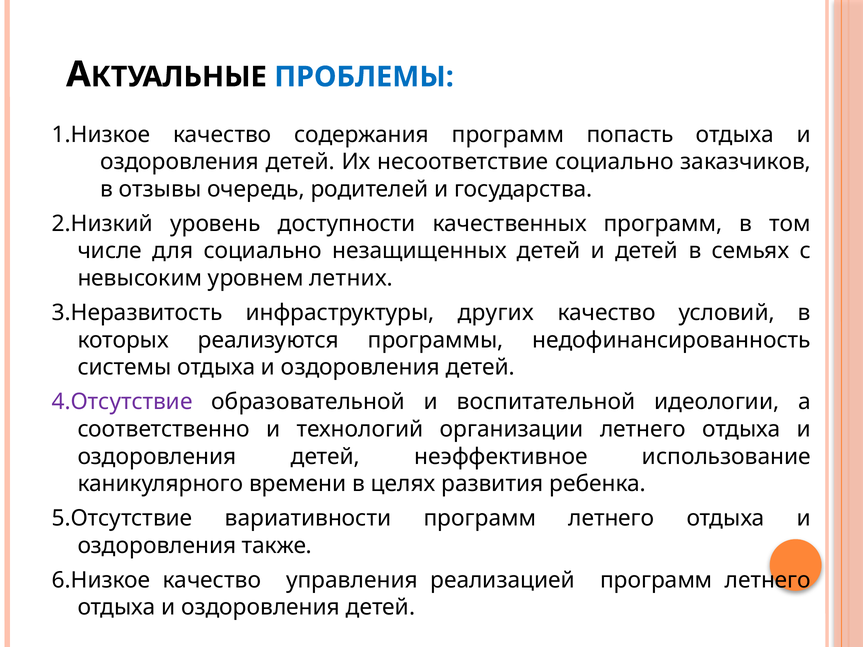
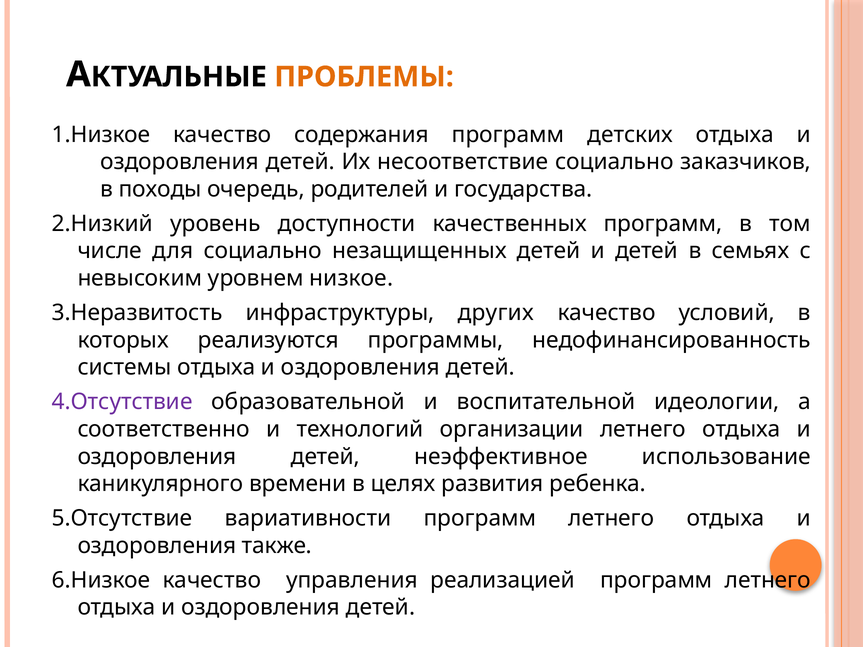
ПРОБЛЕМЫ colour: blue -> orange
попасть: попасть -> детских
отзывы: отзывы -> походы
летних: летних -> низкое
